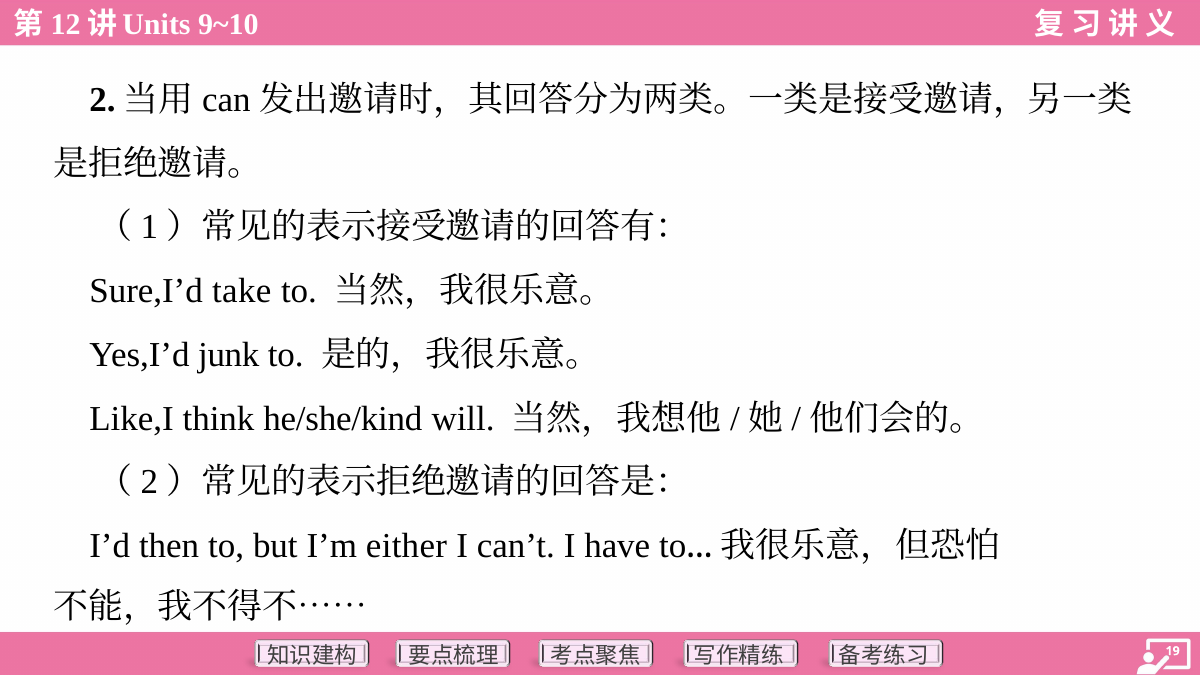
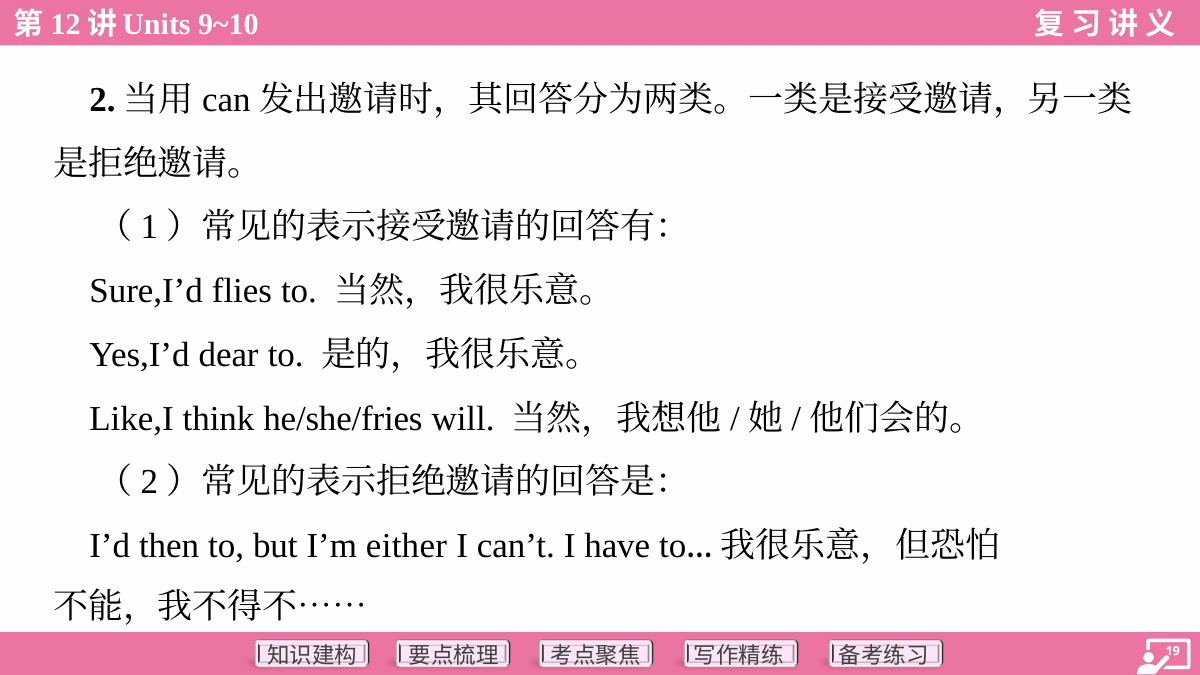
take: take -> flies
junk: junk -> dear
he/she/kind: he/she/kind -> he/she/fries
